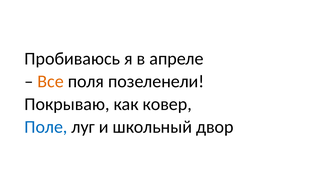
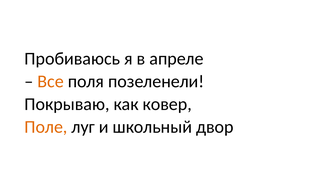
Поле colour: blue -> orange
